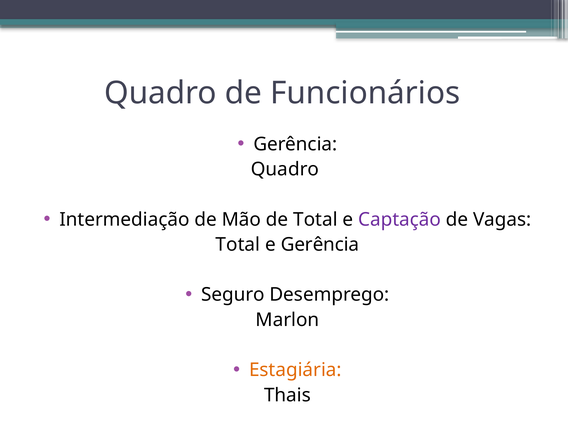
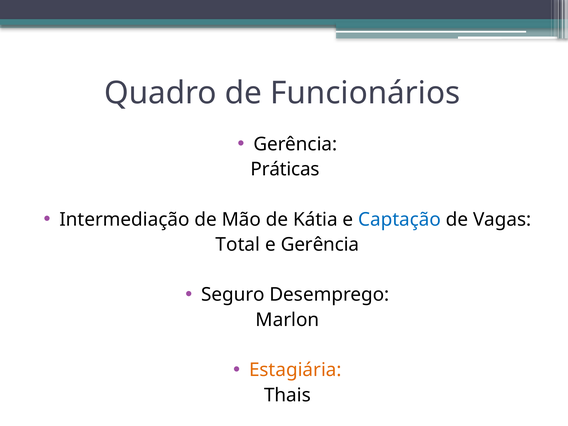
Quadro at (285, 169): Quadro -> Práticas
de Total: Total -> Kátia
Captação colour: purple -> blue
